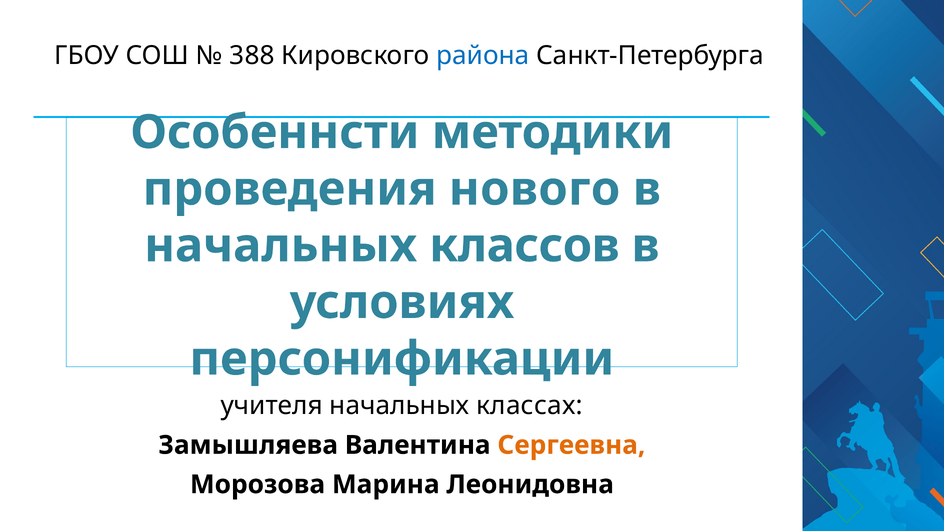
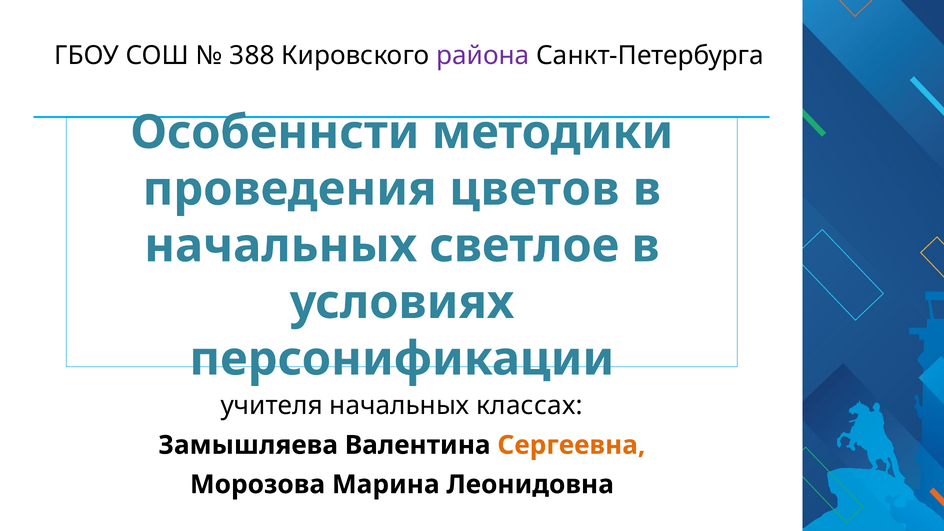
района colour: blue -> purple
нового: нового -> цветов
классов: классов -> светлое
